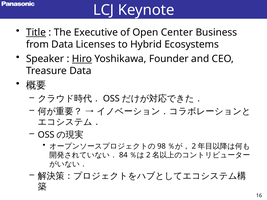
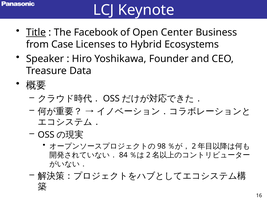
Executive: Executive -> Facebook
from Data: Data -> Case
Hiro underline: present -> none
